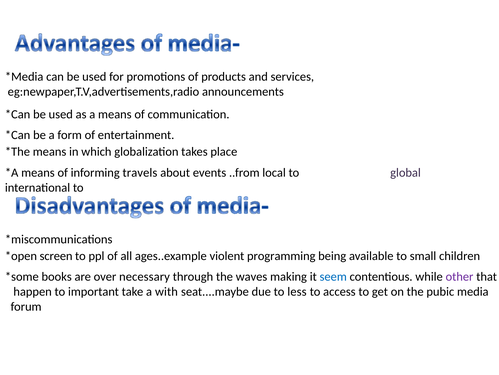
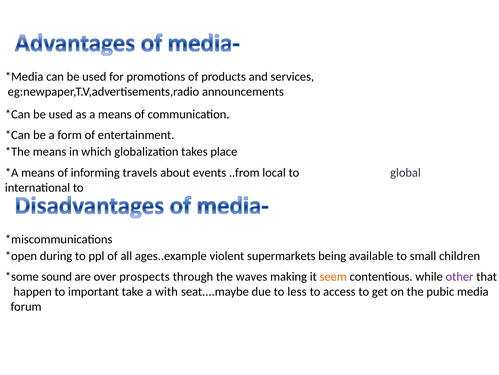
screen: screen -> during
programming: programming -> supermarkets
books: books -> sound
necessary: necessary -> prospects
seem colour: blue -> orange
